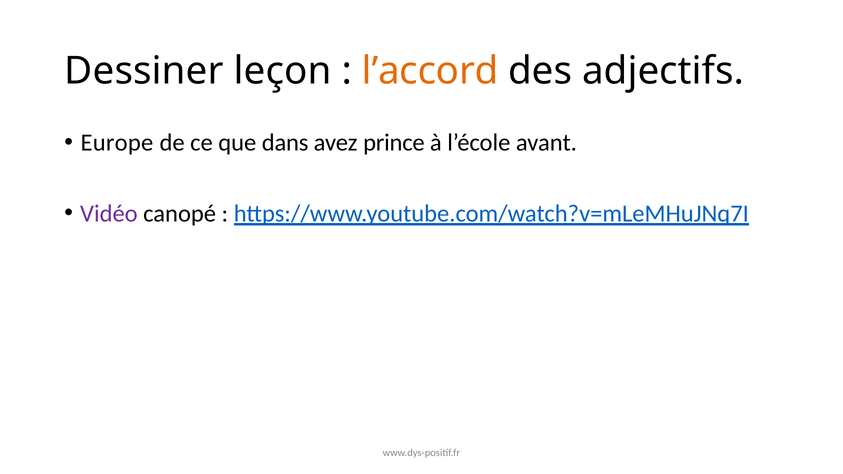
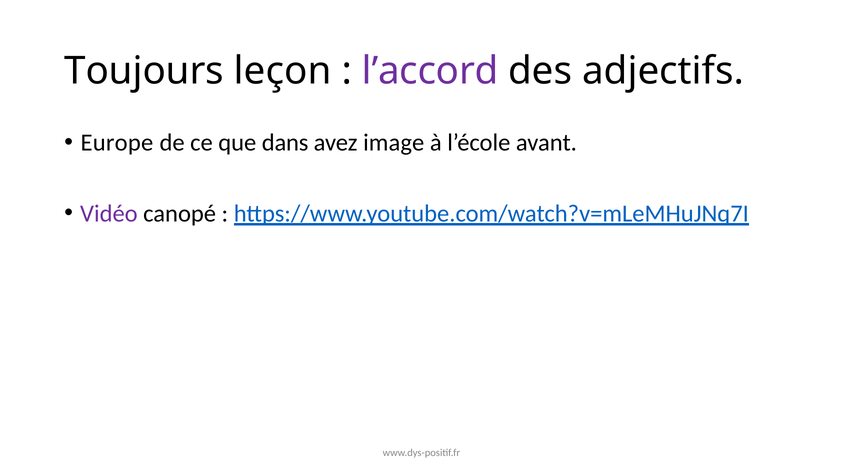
Dessiner: Dessiner -> Toujours
l’accord colour: orange -> purple
prince: prince -> image
